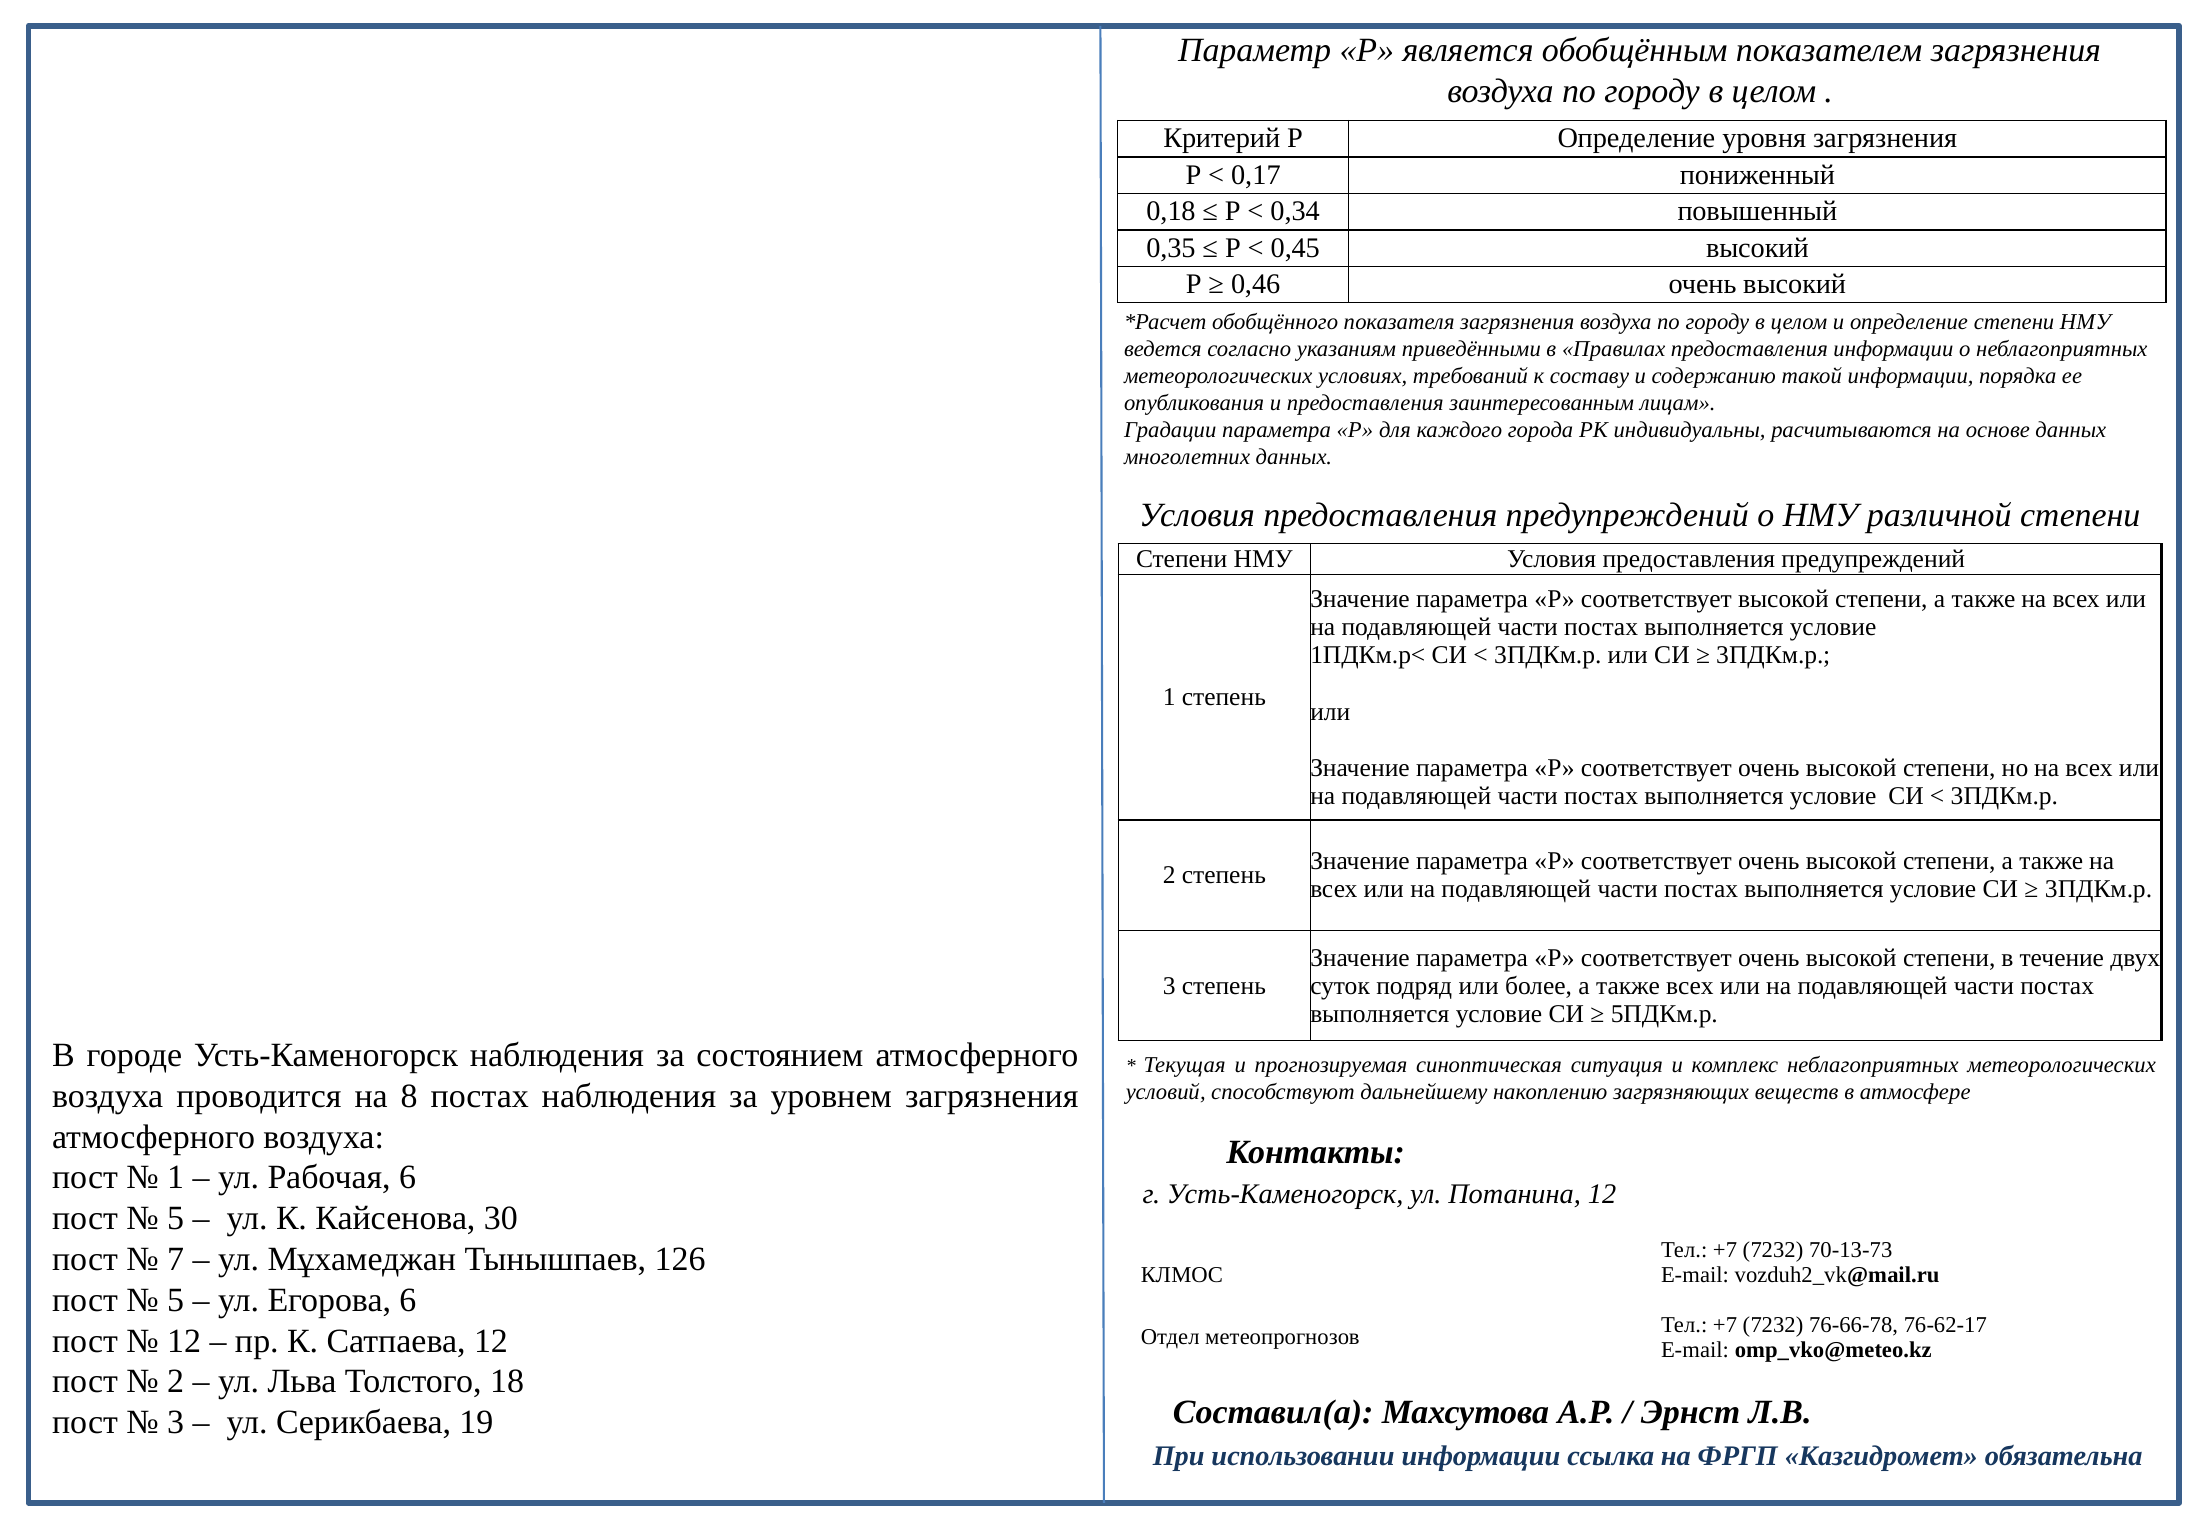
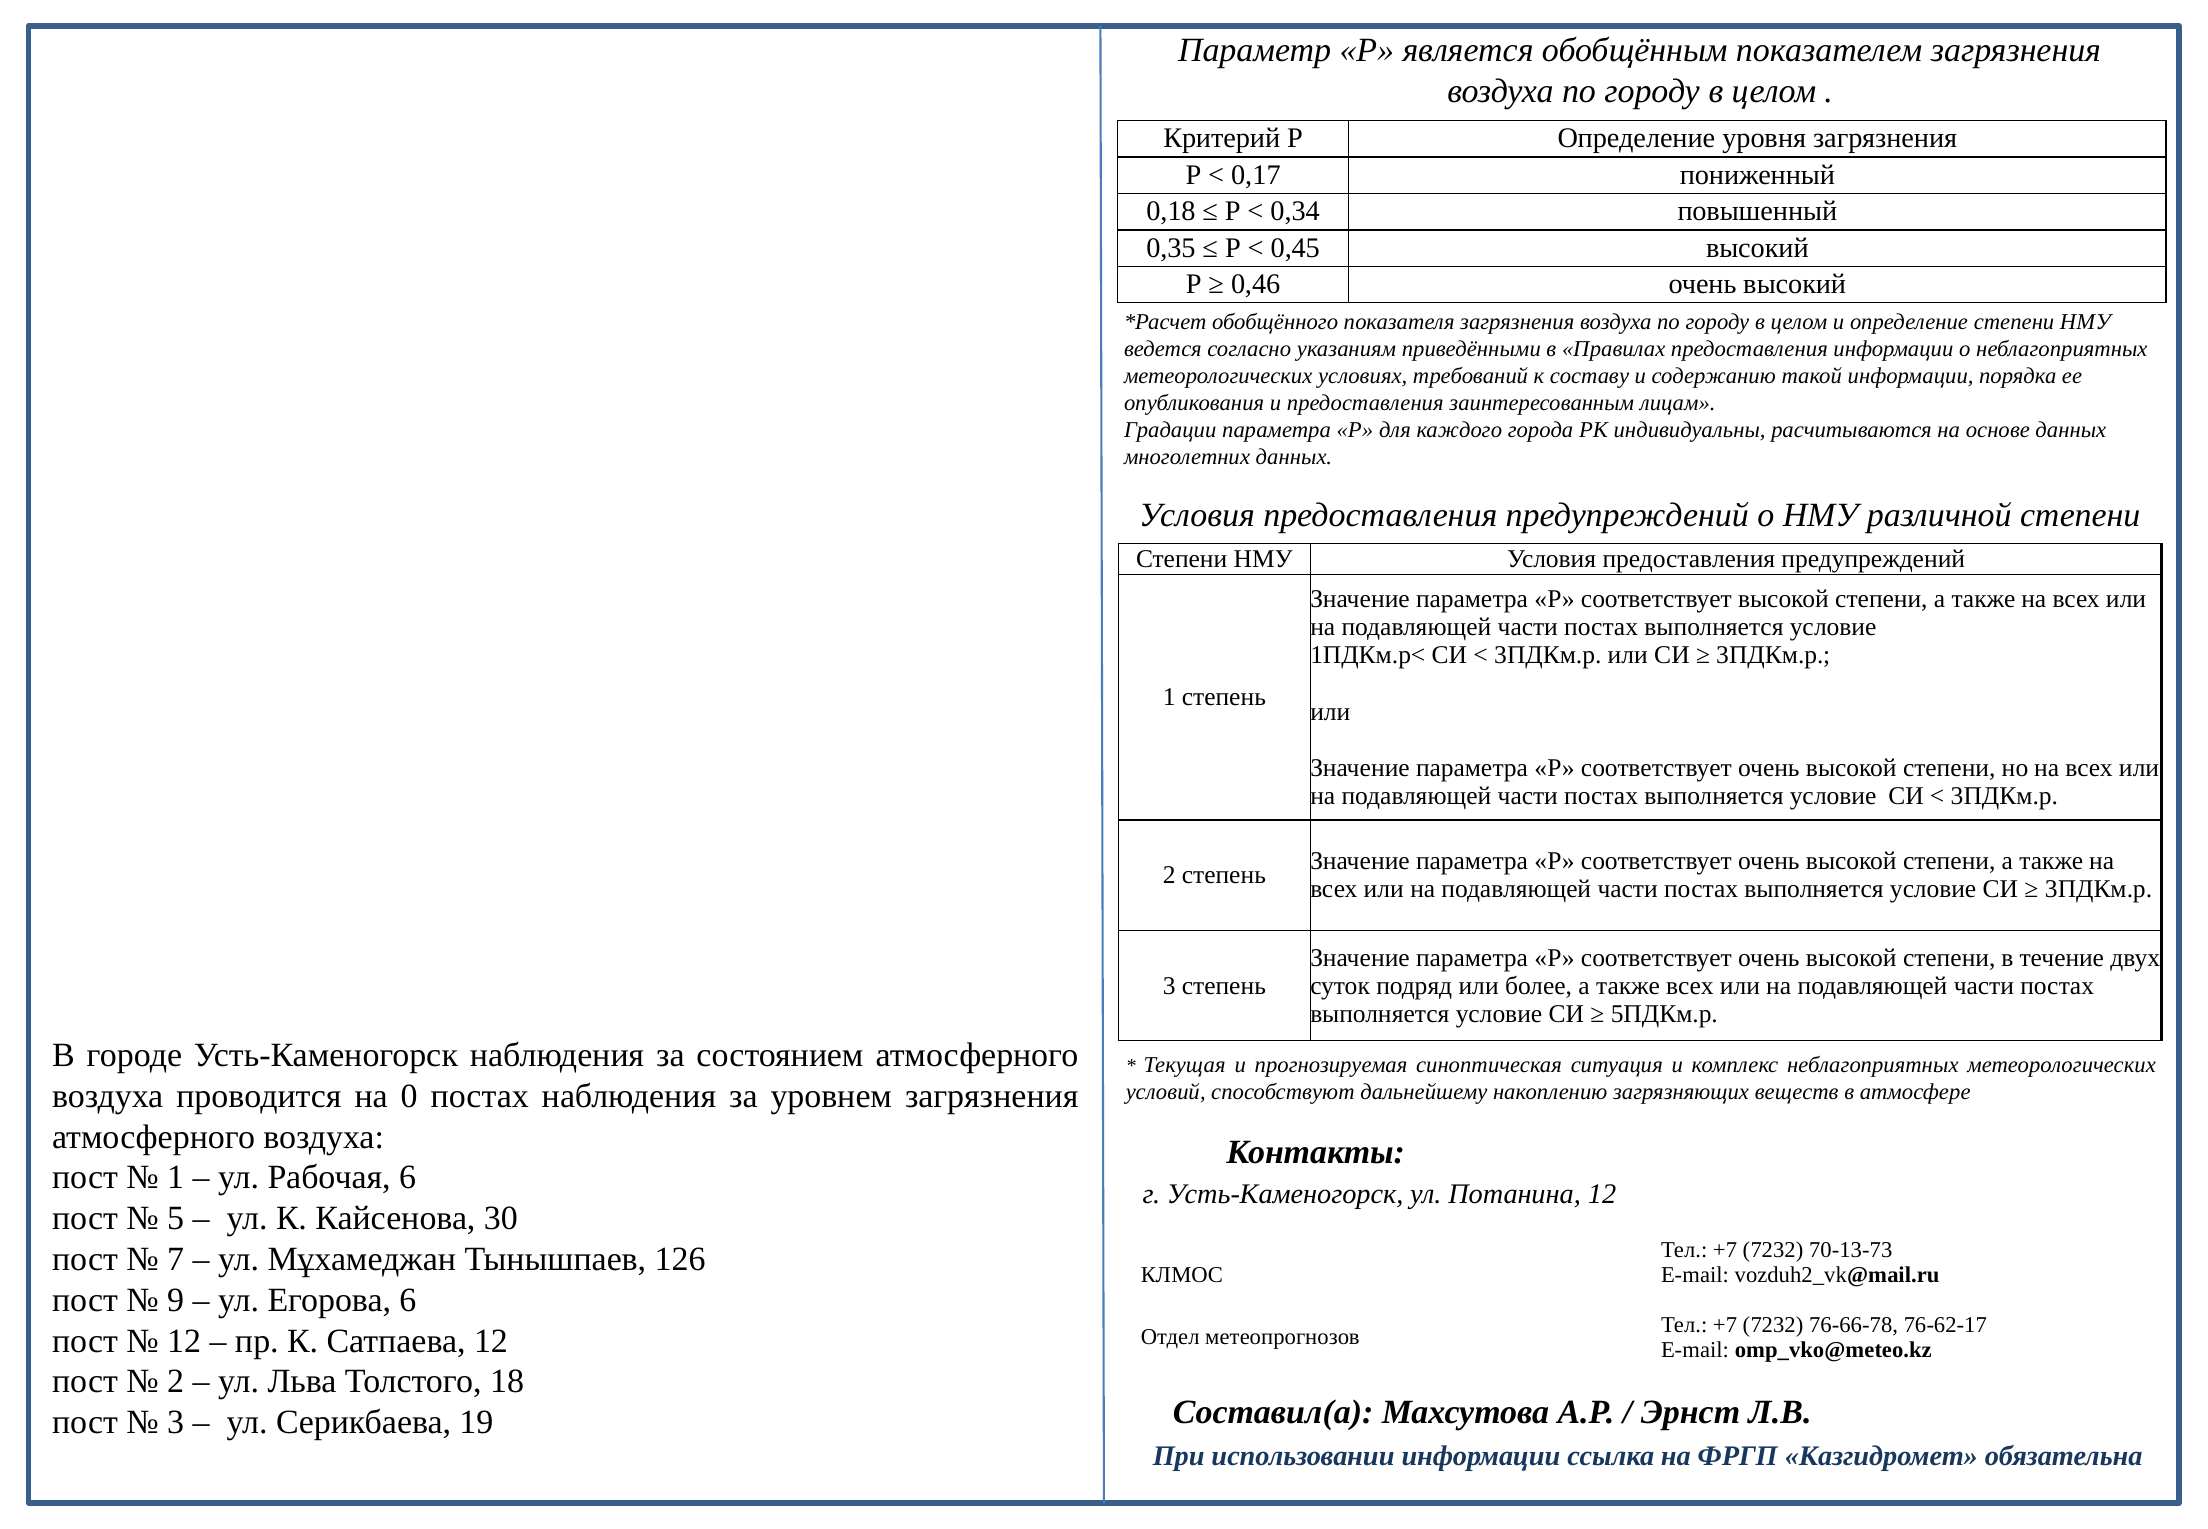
8: 8 -> 0
5 at (176, 1300): 5 -> 9
